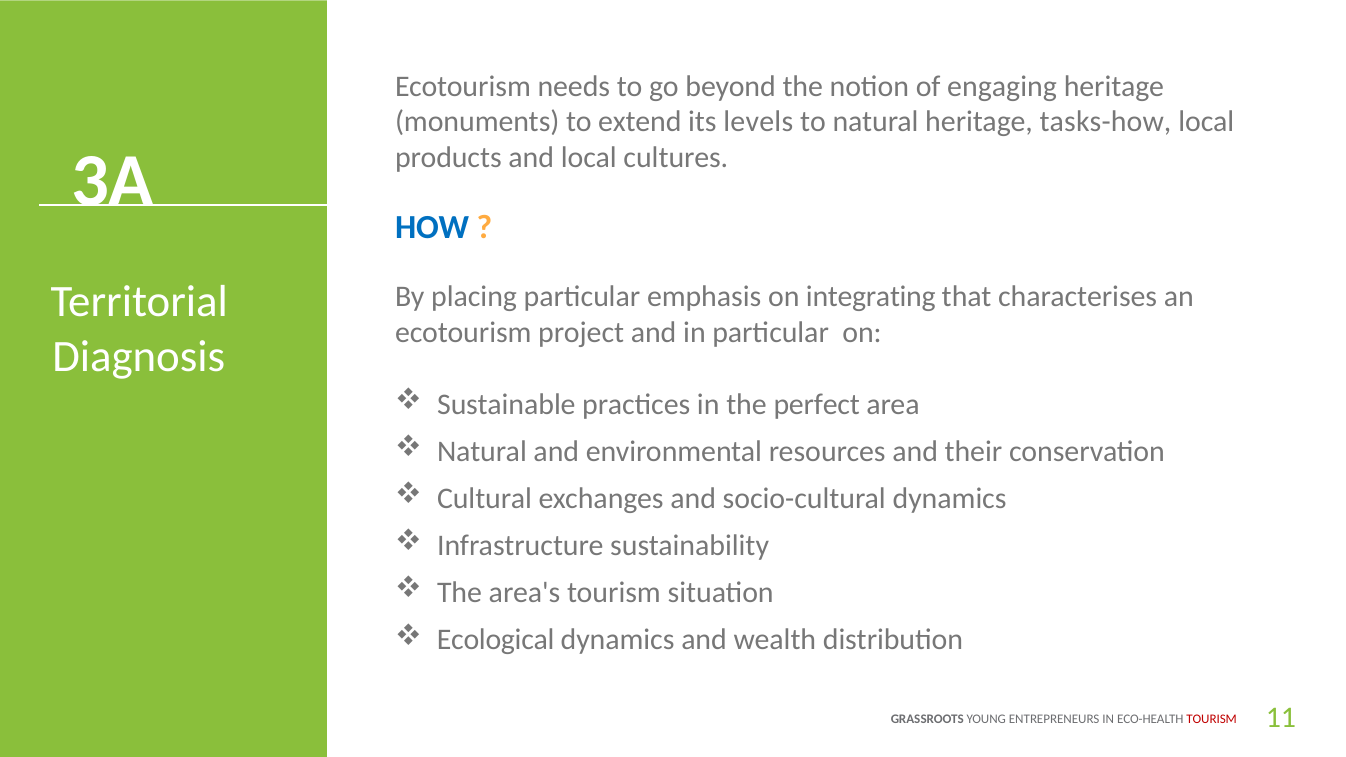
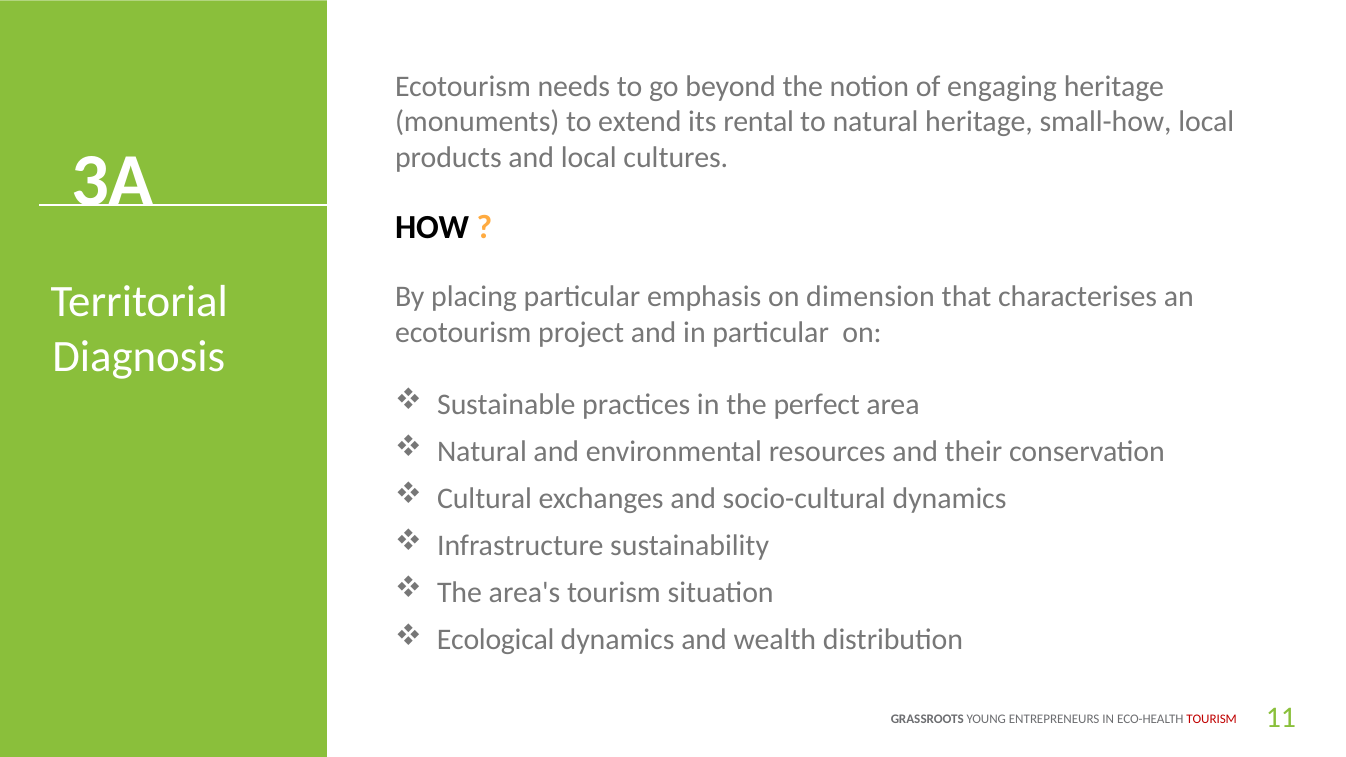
levels: levels -> rental
tasks-how: tasks-how -> small-how
HOW colour: blue -> black
integrating: integrating -> dimension
